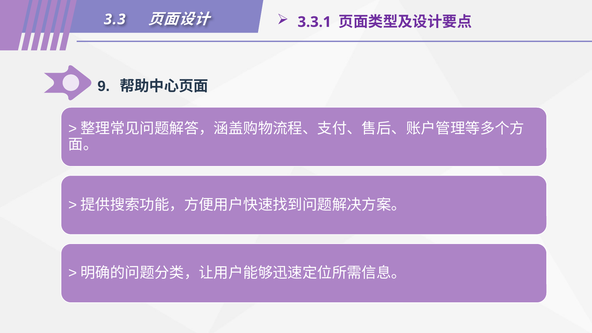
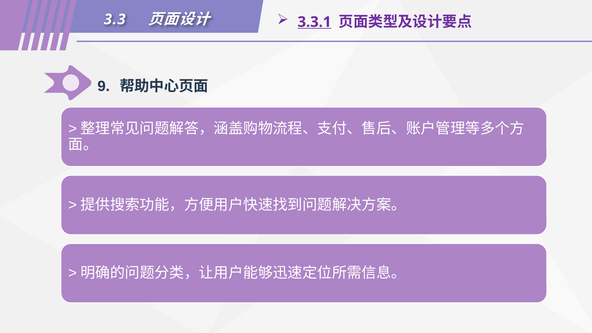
3.3.1 underline: none -> present
